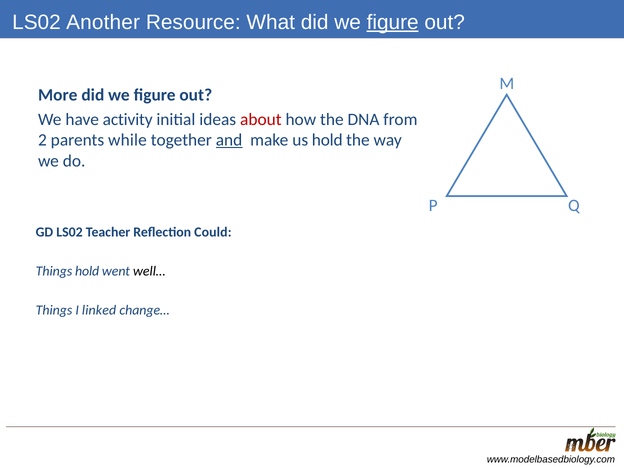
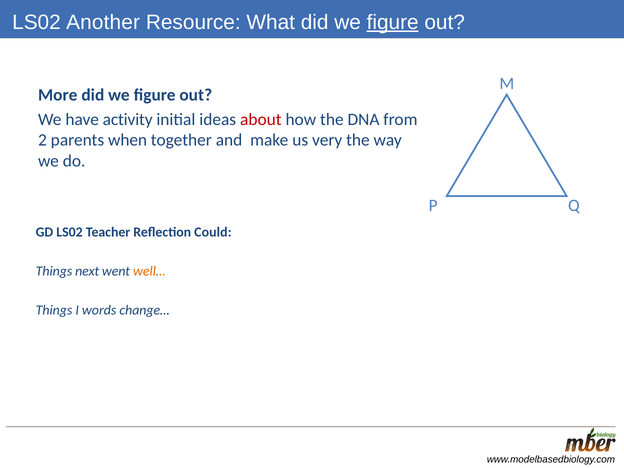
while: while -> when
and underline: present -> none
us hold: hold -> very
Things hold: hold -> next
well… colour: black -> orange
linked: linked -> words
